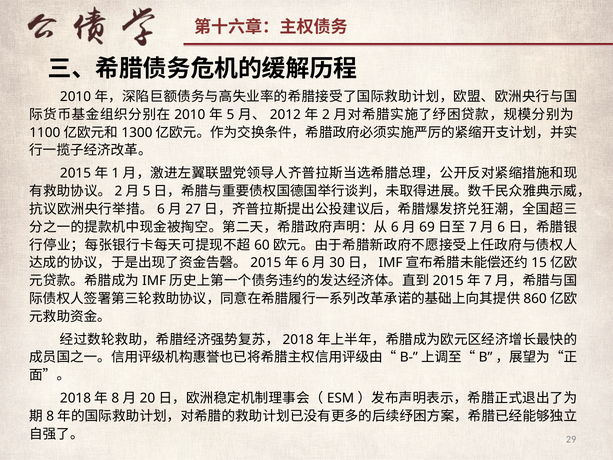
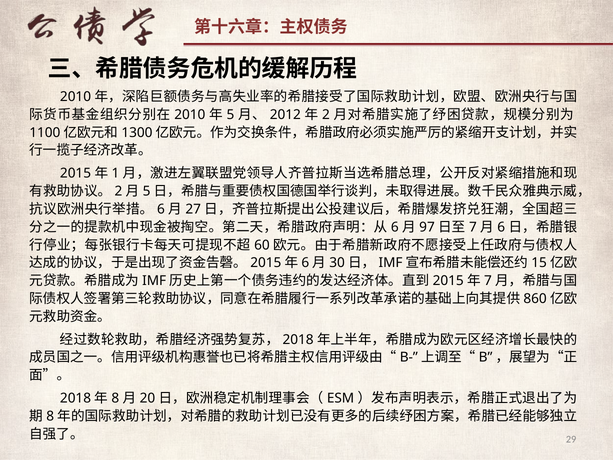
69: 69 -> 97
